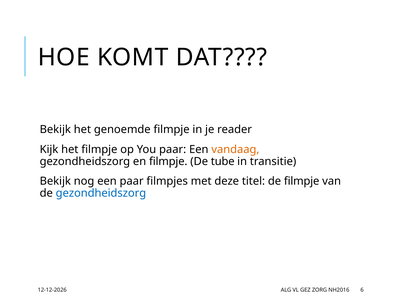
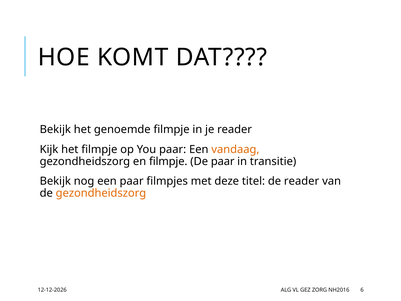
De tube: tube -> paar
de filmpje: filmpje -> reader
gezondheidszorg at (101, 193) colour: blue -> orange
